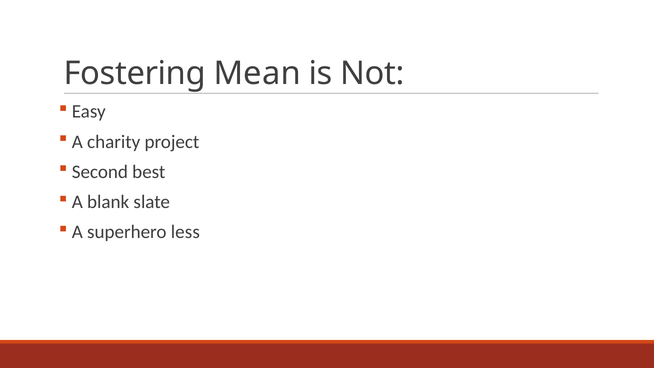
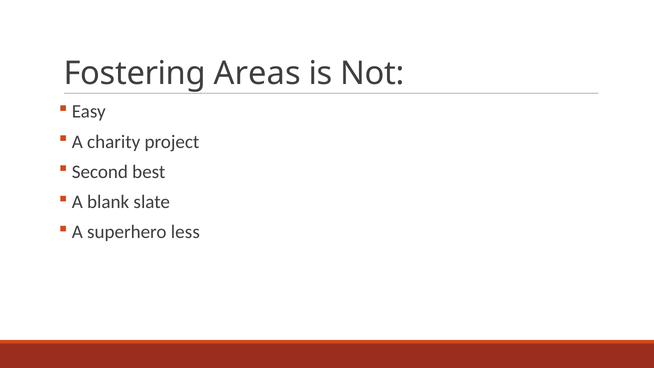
Mean: Mean -> Areas
